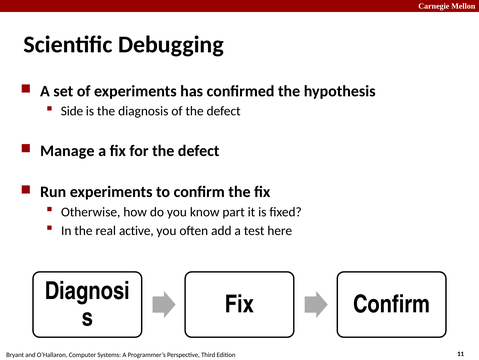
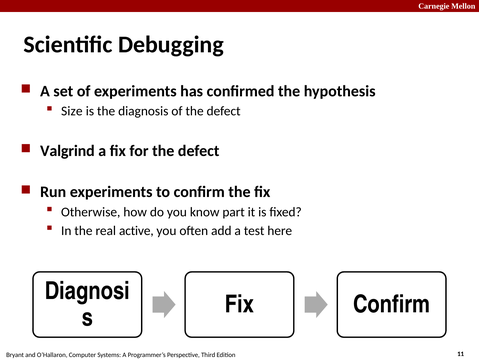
Side: Side -> Size
Manage: Manage -> Valgrind
